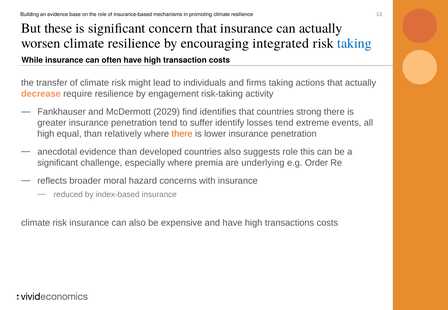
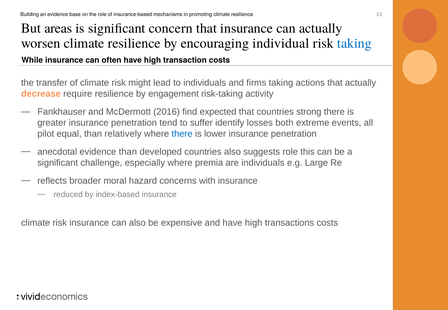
these: these -> areas
integrated: integrated -> individual
2029: 2029 -> 2016
identifies: identifies -> expected
losses tend: tend -> both
high at (46, 134): high -> pilot
there at (182, 134) colour: orange -> blue
are underlying: underlying -> individuals
Order: Order -> Large
